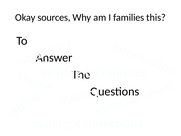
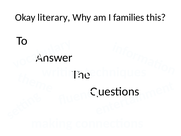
sources: sources -> literary
